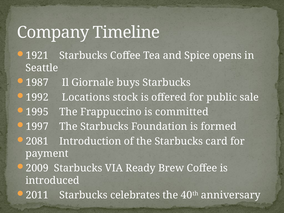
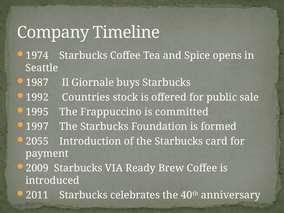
1921: 1921 -> 1974
Locations: Locations -> Countries
2081: 2081 -> 2055
